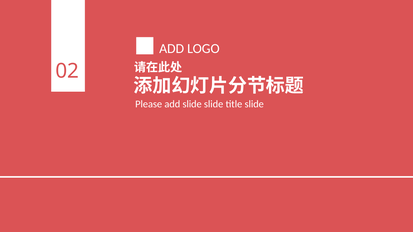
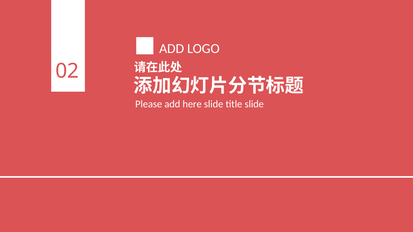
add slide: slide -> here
